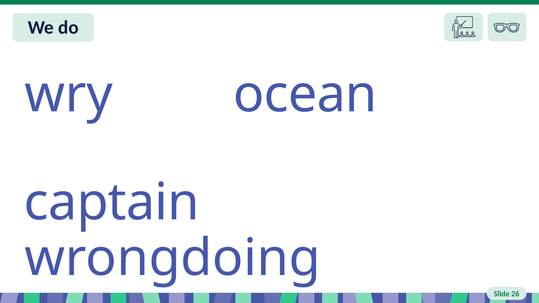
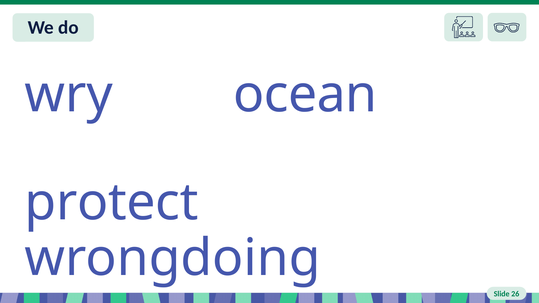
captain: captain -> protect
